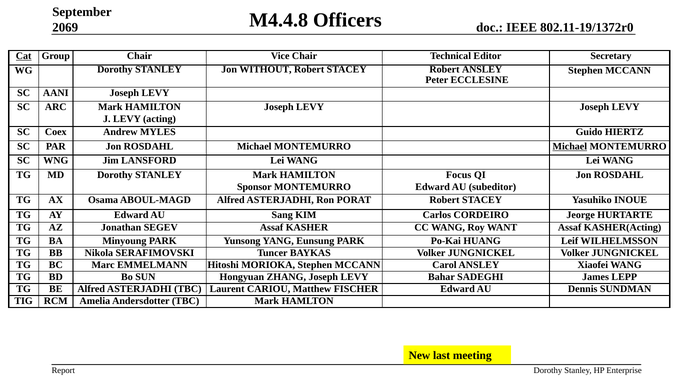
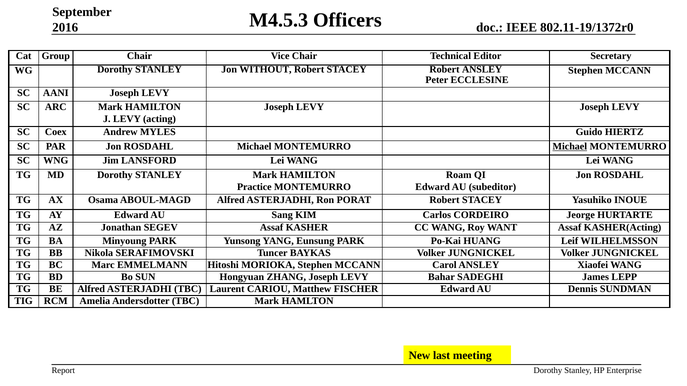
M4.4.8: M4.4.8 -> M4.5.3
2069: 2069 -> 2016
Cat underline: present -> none
Focus: Focus -> Roam
Sponsor: Sponsor -> Practice
